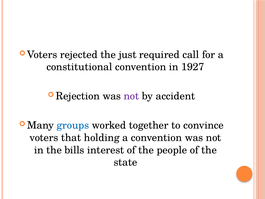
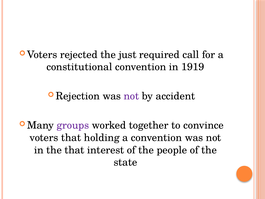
1927: 1927 -> 1919
groups colour: blue -> purple
the bills: bills -> that
